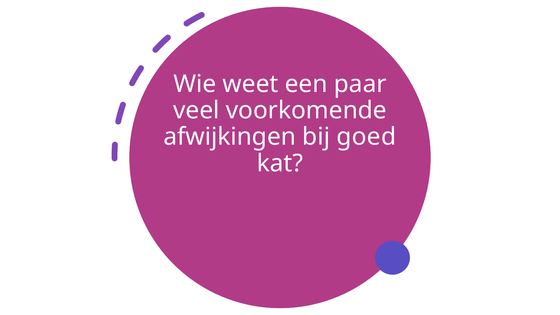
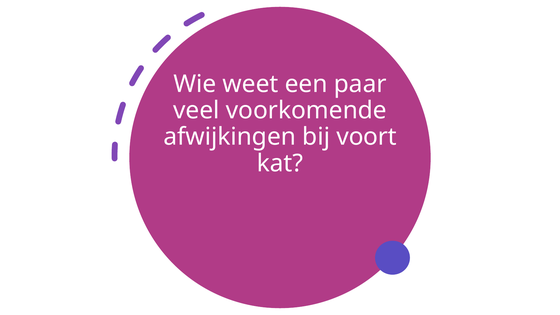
goed: goed -> voort
